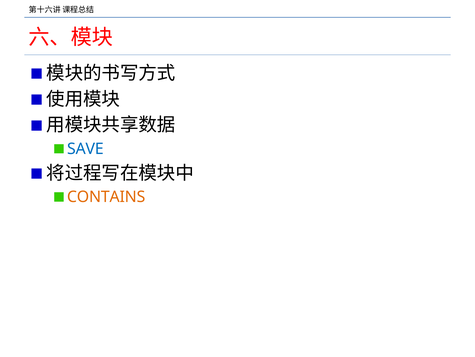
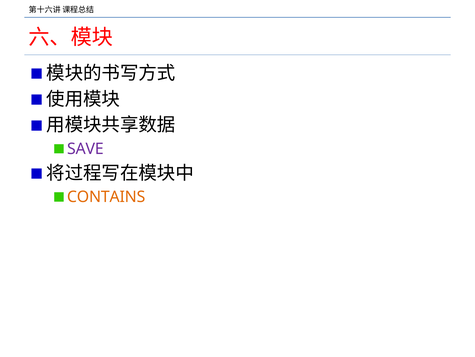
SAVE colour: blue -> purple
